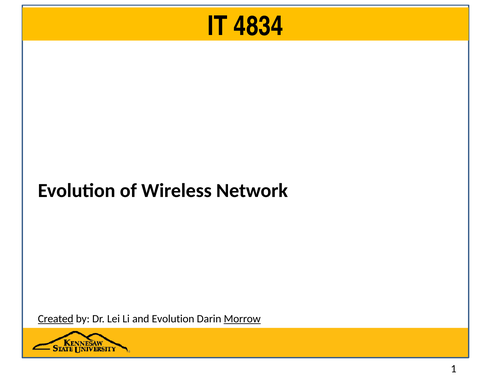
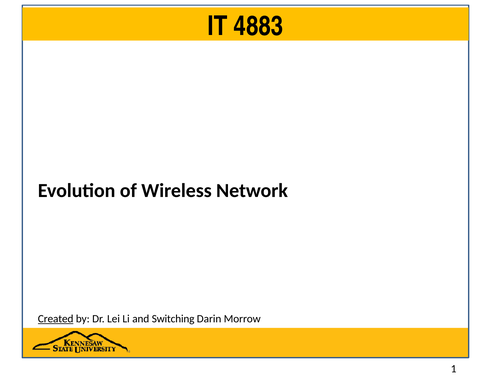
4834: 4834 -> 4883
and Evolution: Evolution -> Switching
Morrow underline: present -> none
